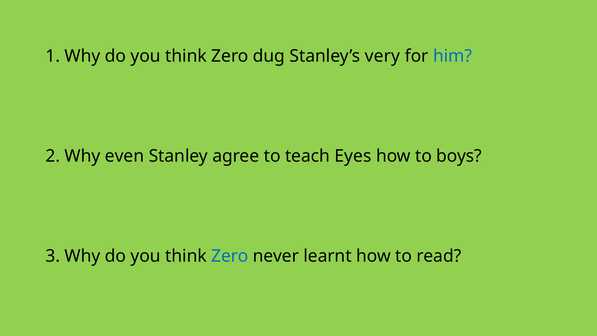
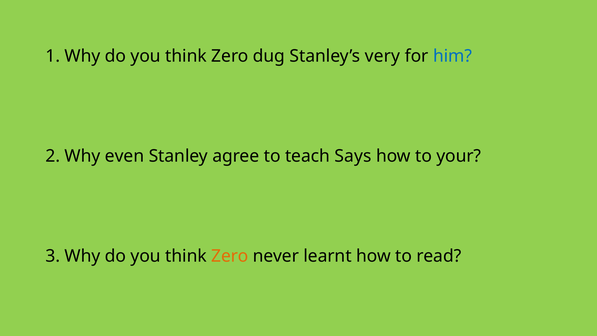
Eyes: Eyes -> Says
boys: boys -> your
Zero at (230, 256) colour: blue -> orange
